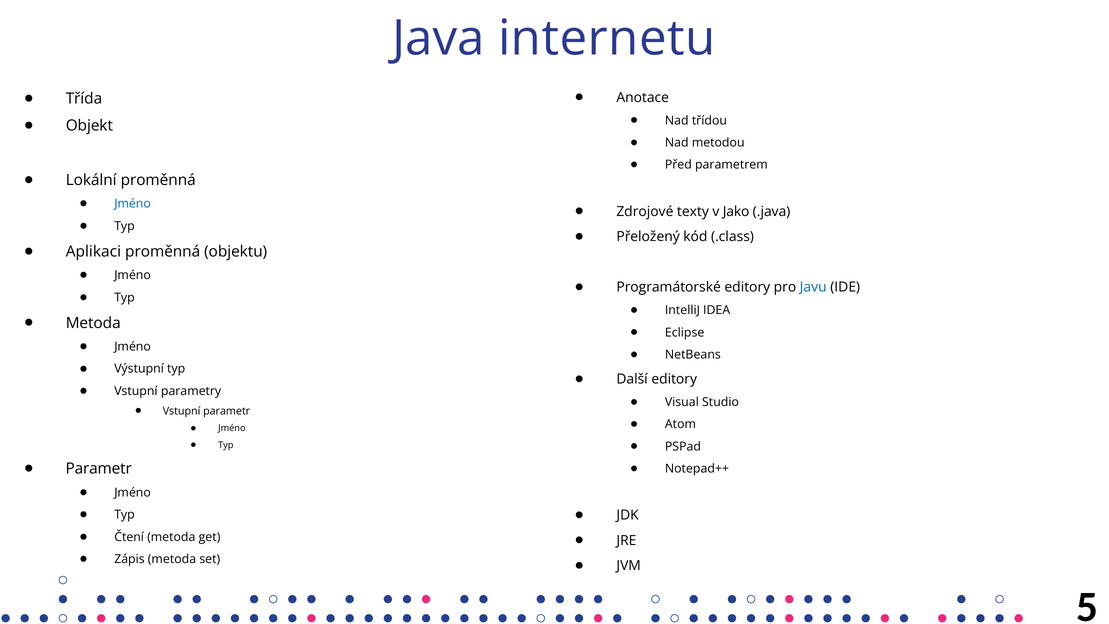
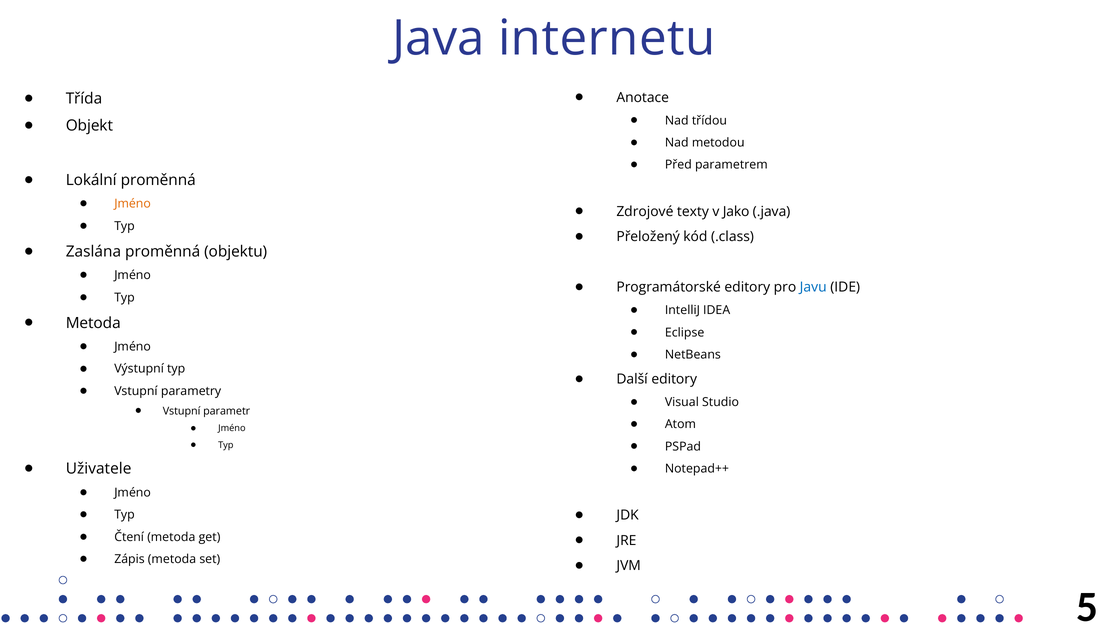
Jméno at (133, 204) colour: blue -> orange
Aplikaci: Aplikaci -> Zaslána
Parametr at (99, 469): Parametr -> Uživatele
